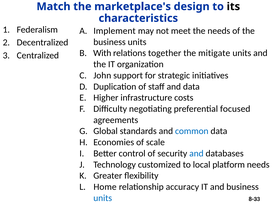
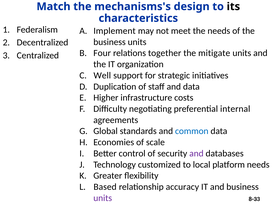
marketplace's: marketplace's -> mechanisms's
With: With -> Four
John: John -> Well
focused: focused -> internal
and at (196, 154) colour: blue -> purple
Home: Home -> Based
units at (103, 198) colour: blue -> purple
